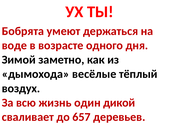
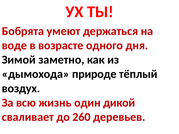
весёлые: весёлые -> природе
657: 657 -> 260
